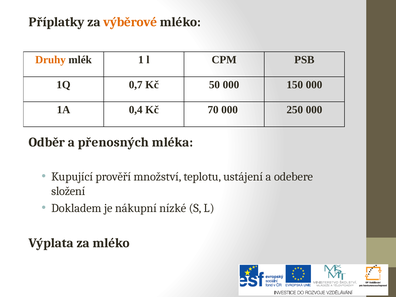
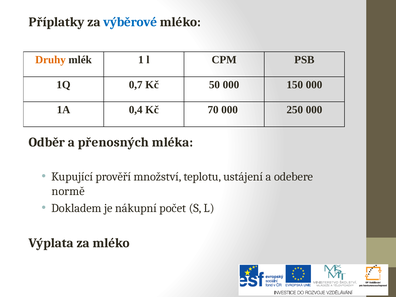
výběrové colour: orange -> blue
složení: složení -> normě
nízké: nízké -> počet
